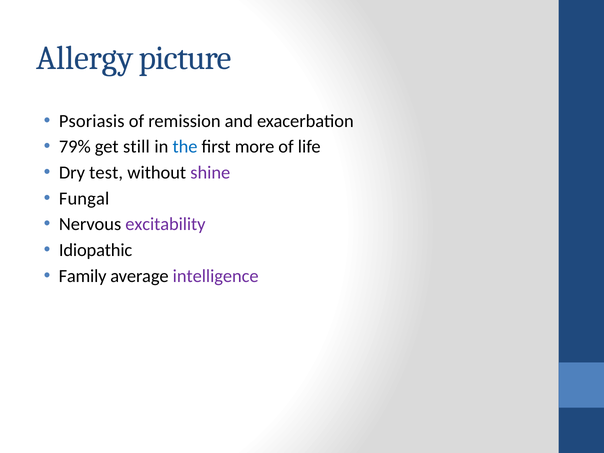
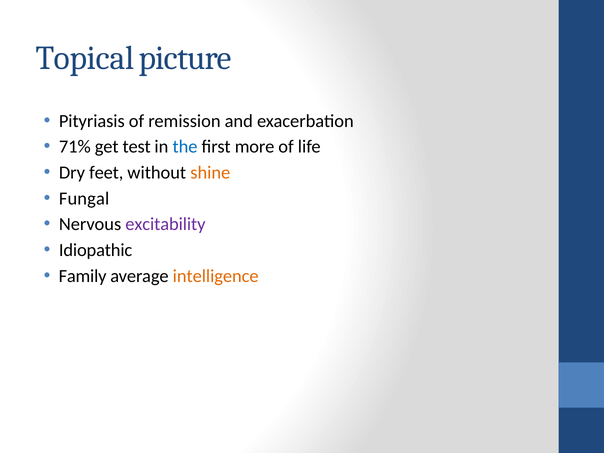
Allergy: Allergy -> Topical
Psoriasis: Psoriasis -> Pityriasis
79%: 79% -> 71%
still: still -> test
test: test -> feet
shine colour: purple -> orange
intelligence colour: purple -> orange
